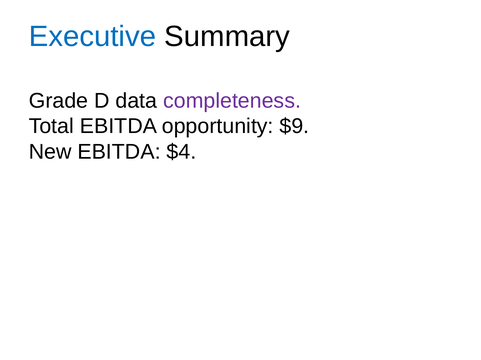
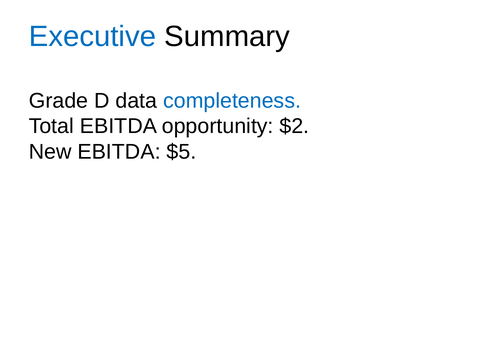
completeness colour: purple -> blue
$9: $9 -> $2
$4: $4 -> $5
